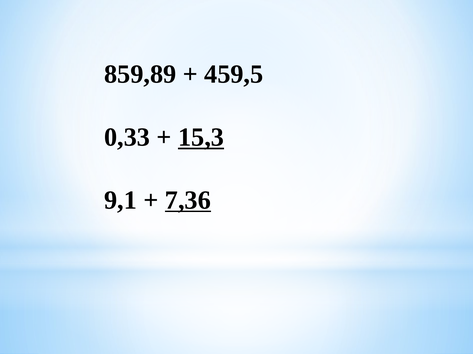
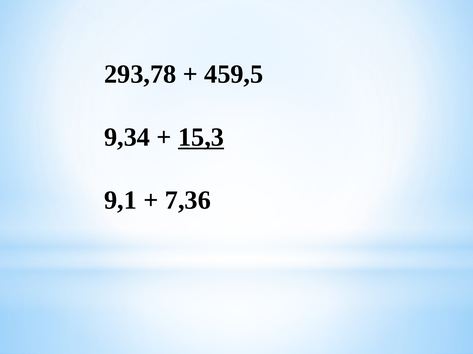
859,89: 859,89 -> 293,78
0,33: 0,33 -> 9,34
7,36 underline: present -> none
